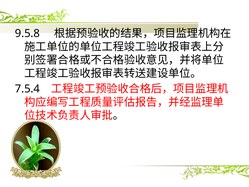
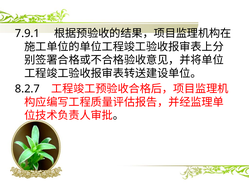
9.5.8: 9.5.8 -> 7.9.1
7.5.4: 7.5.4 -> 8.2.7
